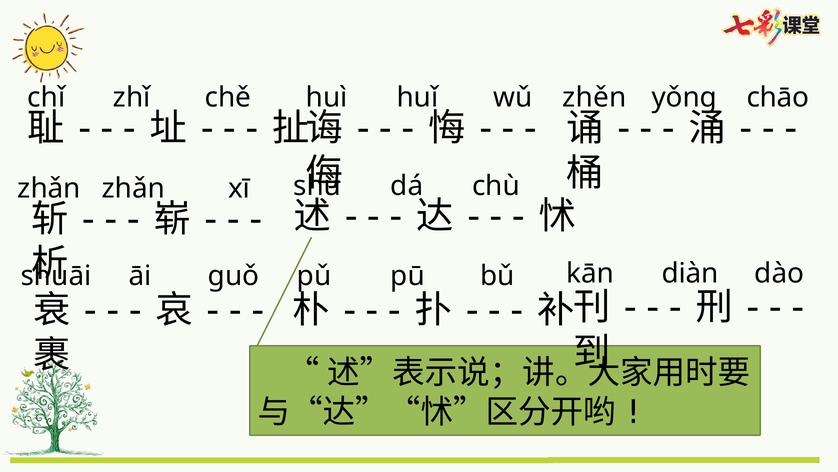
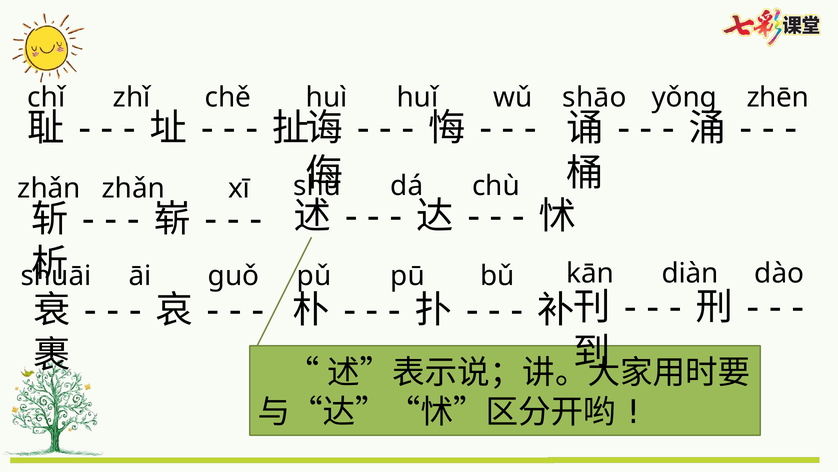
zhěn: zhěn -> shāo
chāo: chāo -> zhēn
